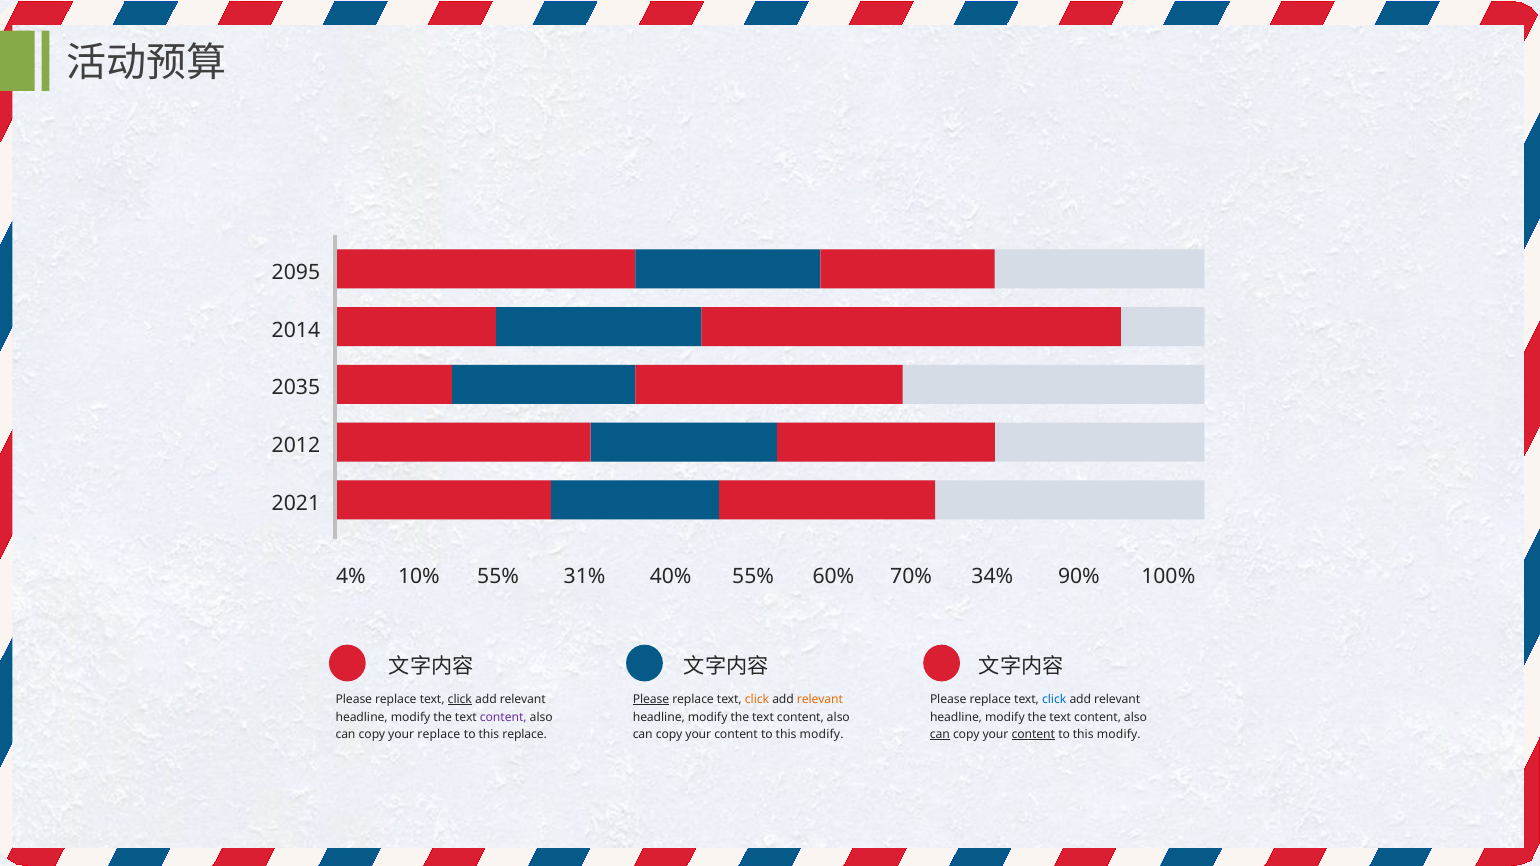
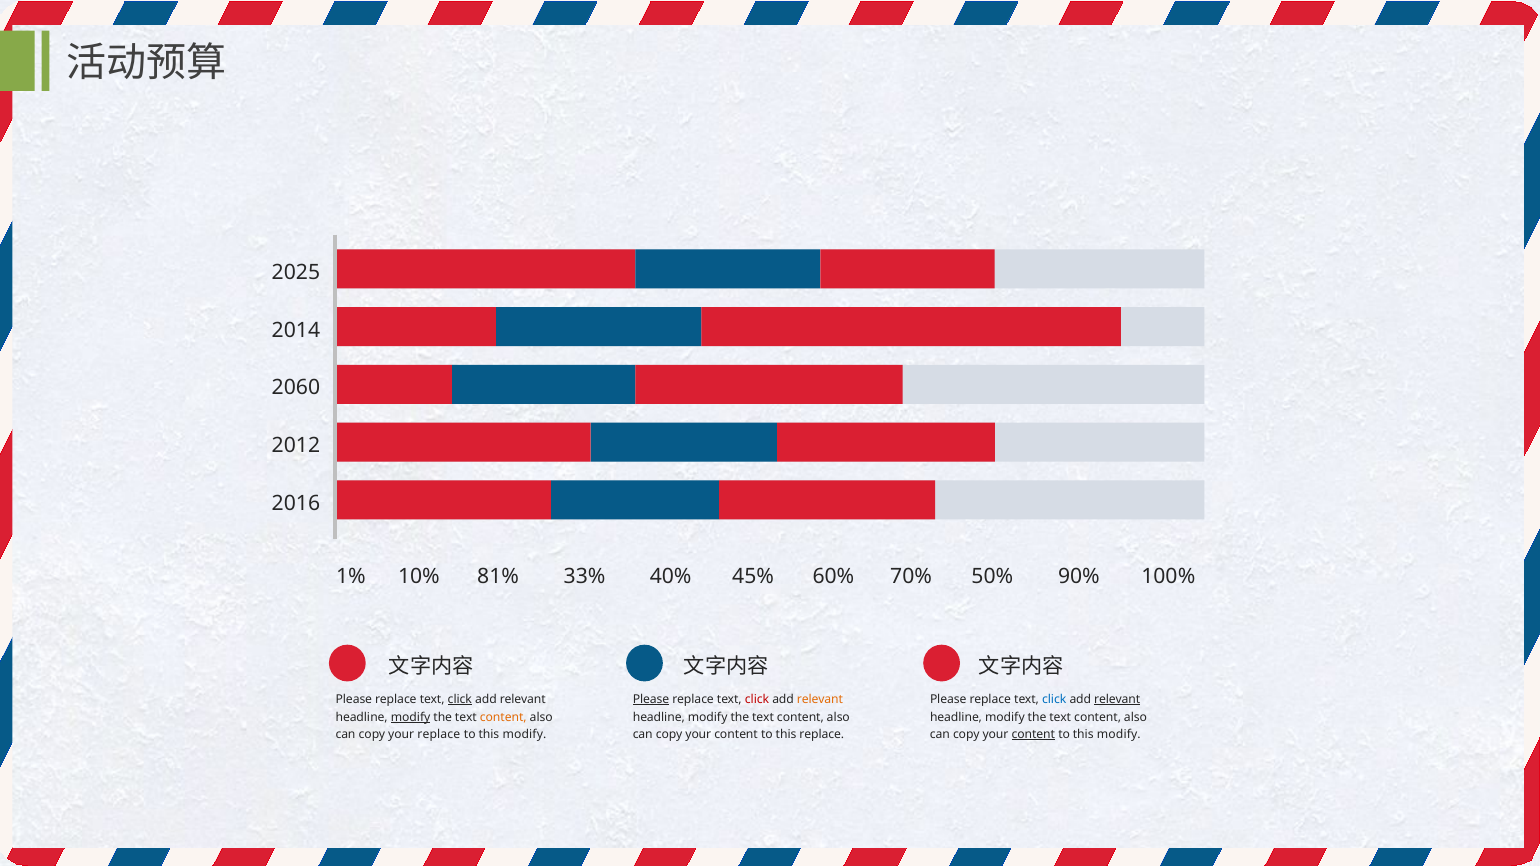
2095: 2095 -> 2025
2035: 2035 -> 2060
2021: 2021 -> 2016
4%: 4% -> 1%
55% at (498, 576): 55% -> 81%
31%: 31% -> 33%
40% 55%: 55% -> 45%
34%: 34% -> 50%
click at (757, 700) colour: orange -> red
relevant at (1117, 700) underline: none -> present
modify at (411, 717) underline: none -> present
content at (503, 717) colour: purple -> orange
replace at (525, 735): replace -> modify
modify at (822, 735): modify -> replace
can at (940, 735) underline: present -> none
